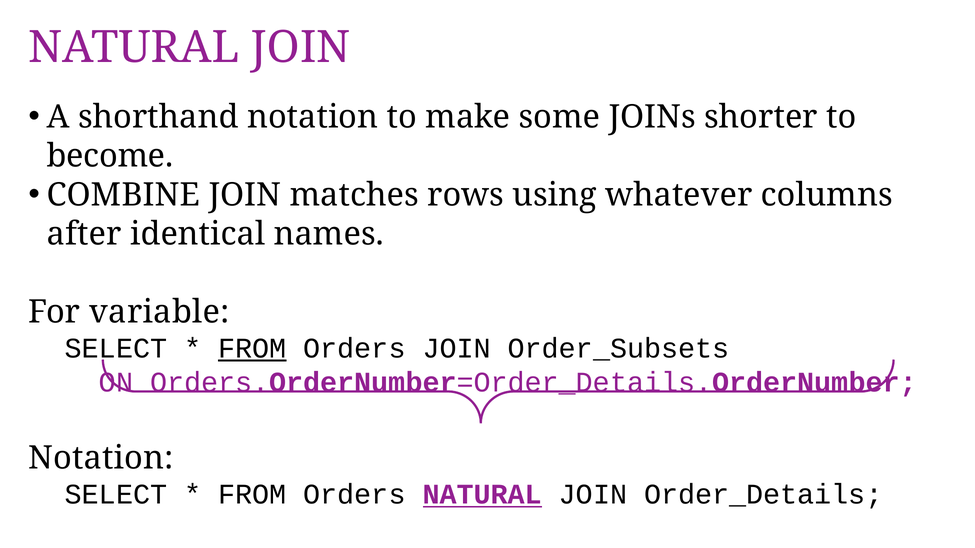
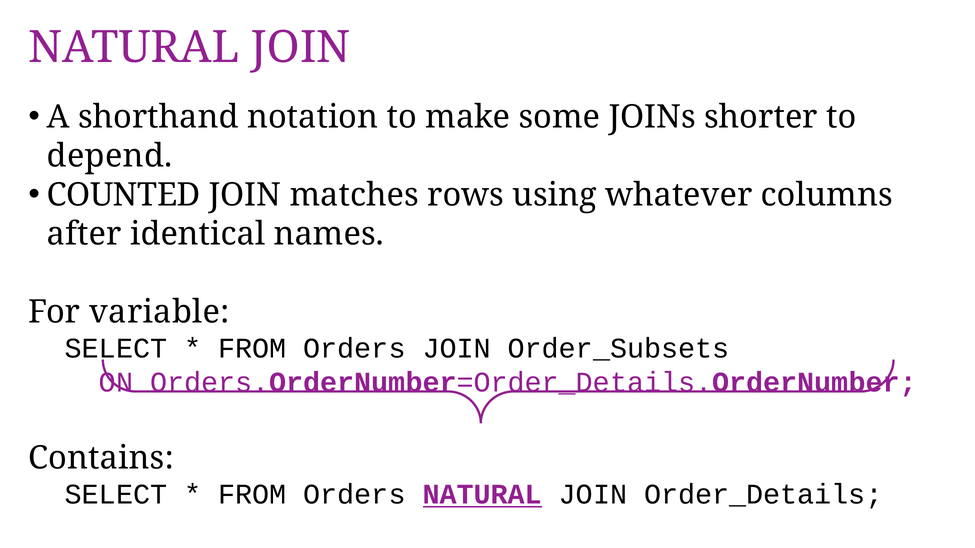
become: become -> depend
COMBINE: COMBINE -> COUNTED
FROM at (252, 348) underline: present -> none
Notation at (101, 459): Notation -> Contains
